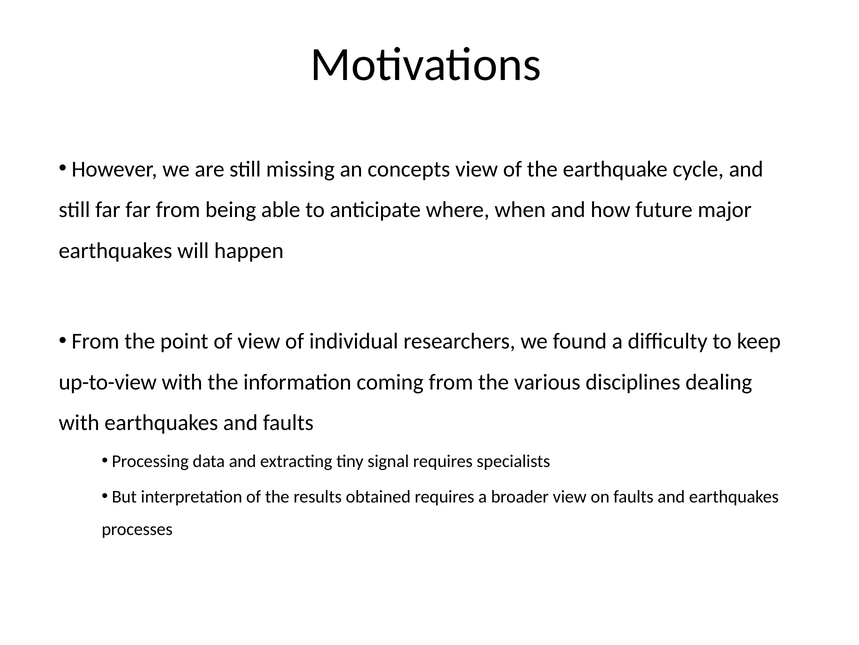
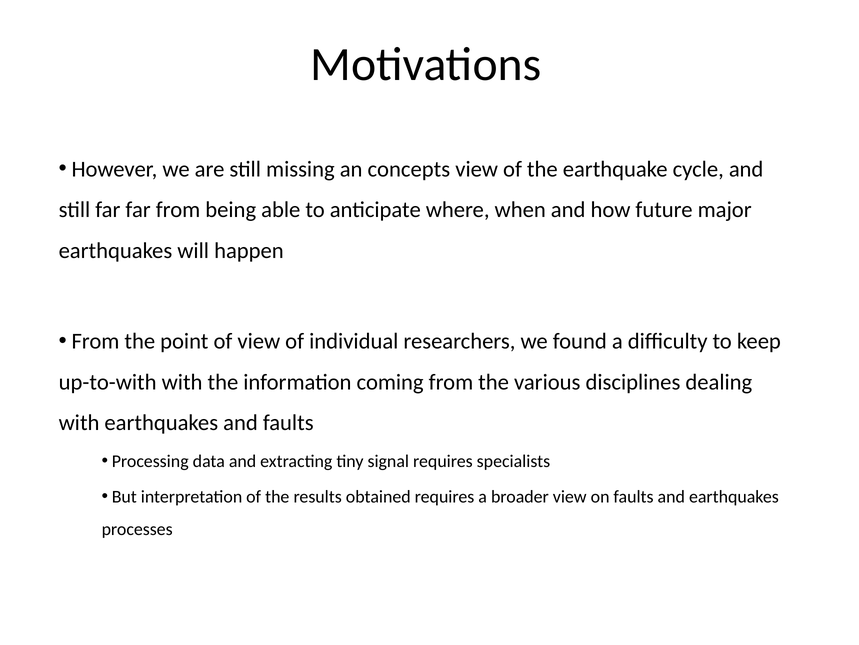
up-to-view: up-to-view -> up-to-with
